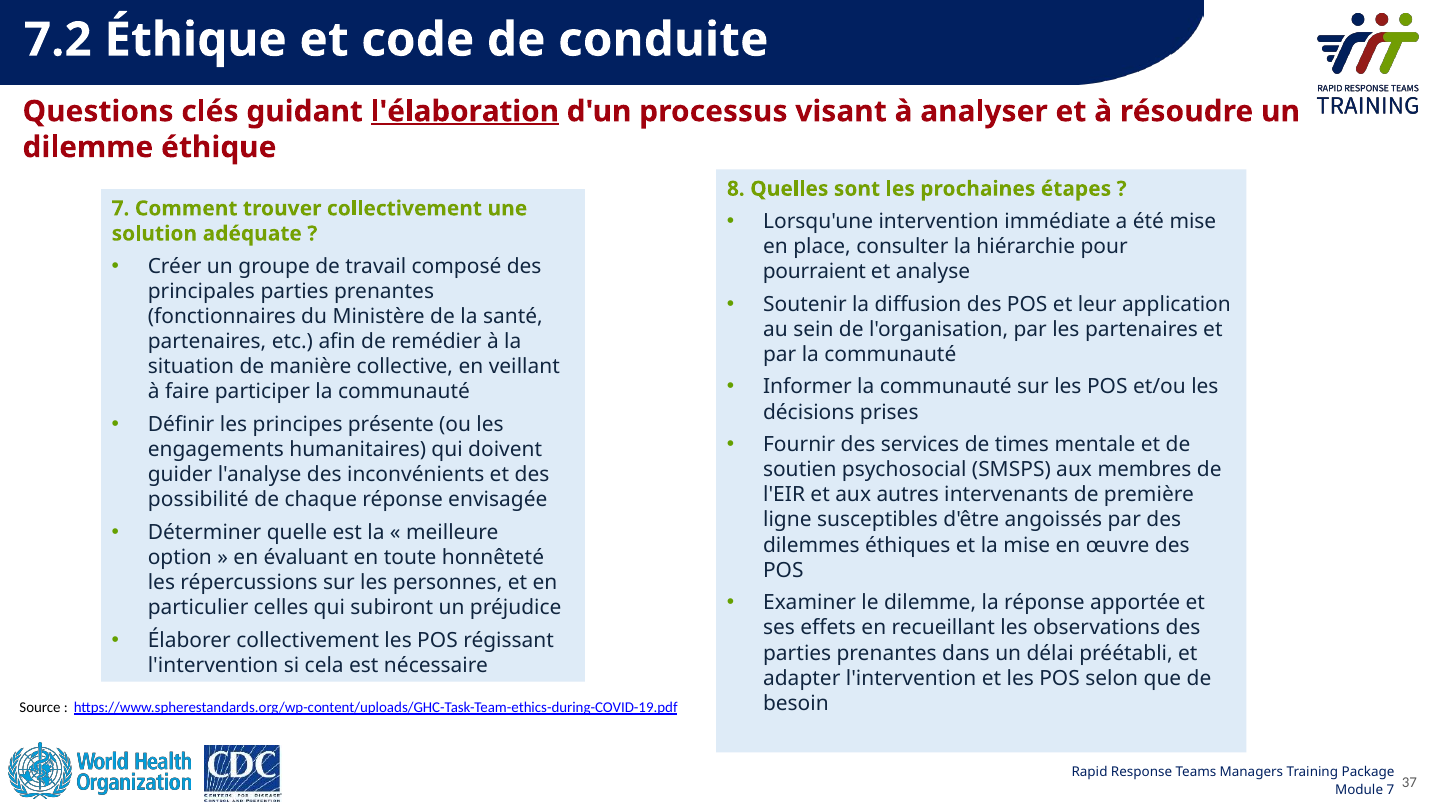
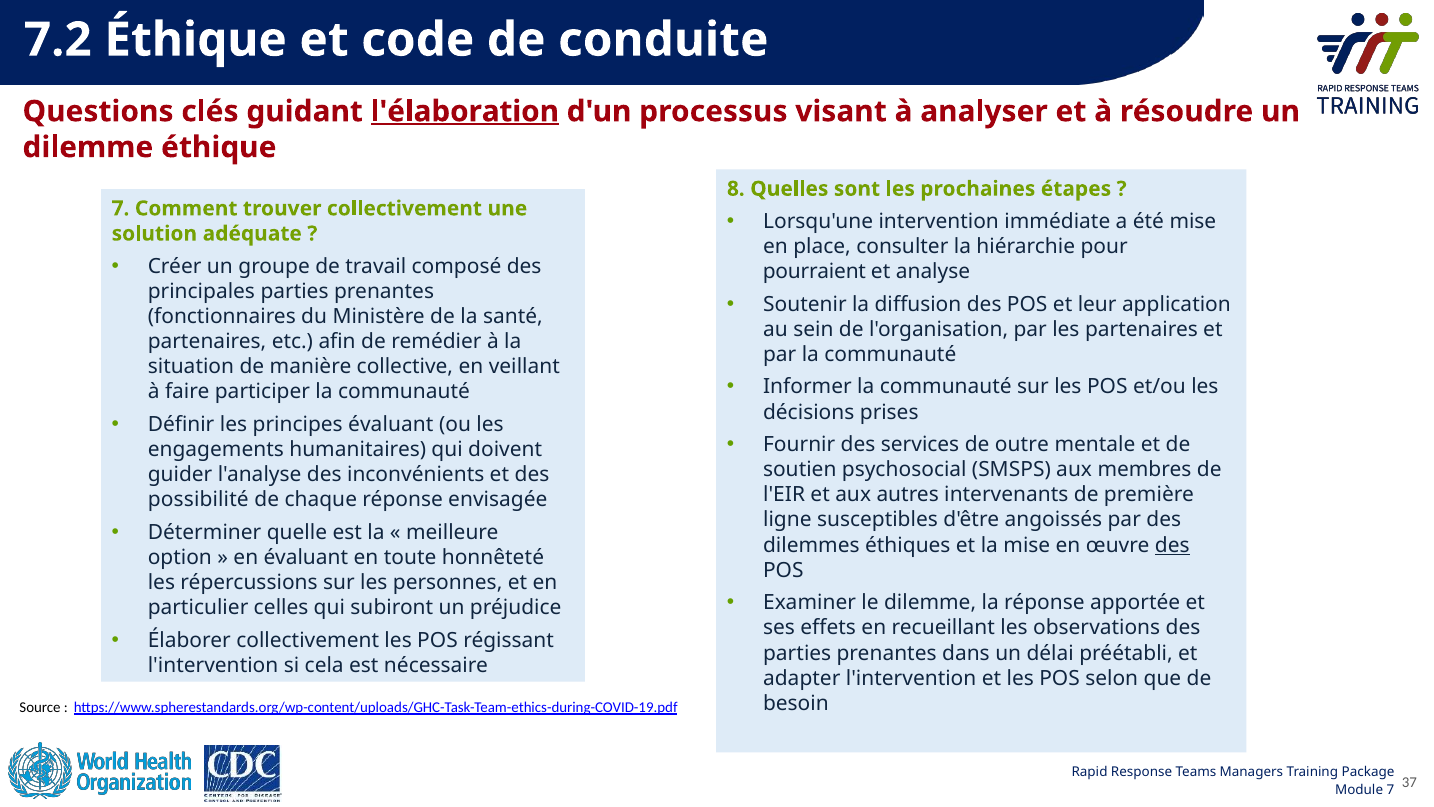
principes présente: présente -> évaluant
times: times -> outre
des at (1172, 545) underline: none -> present
